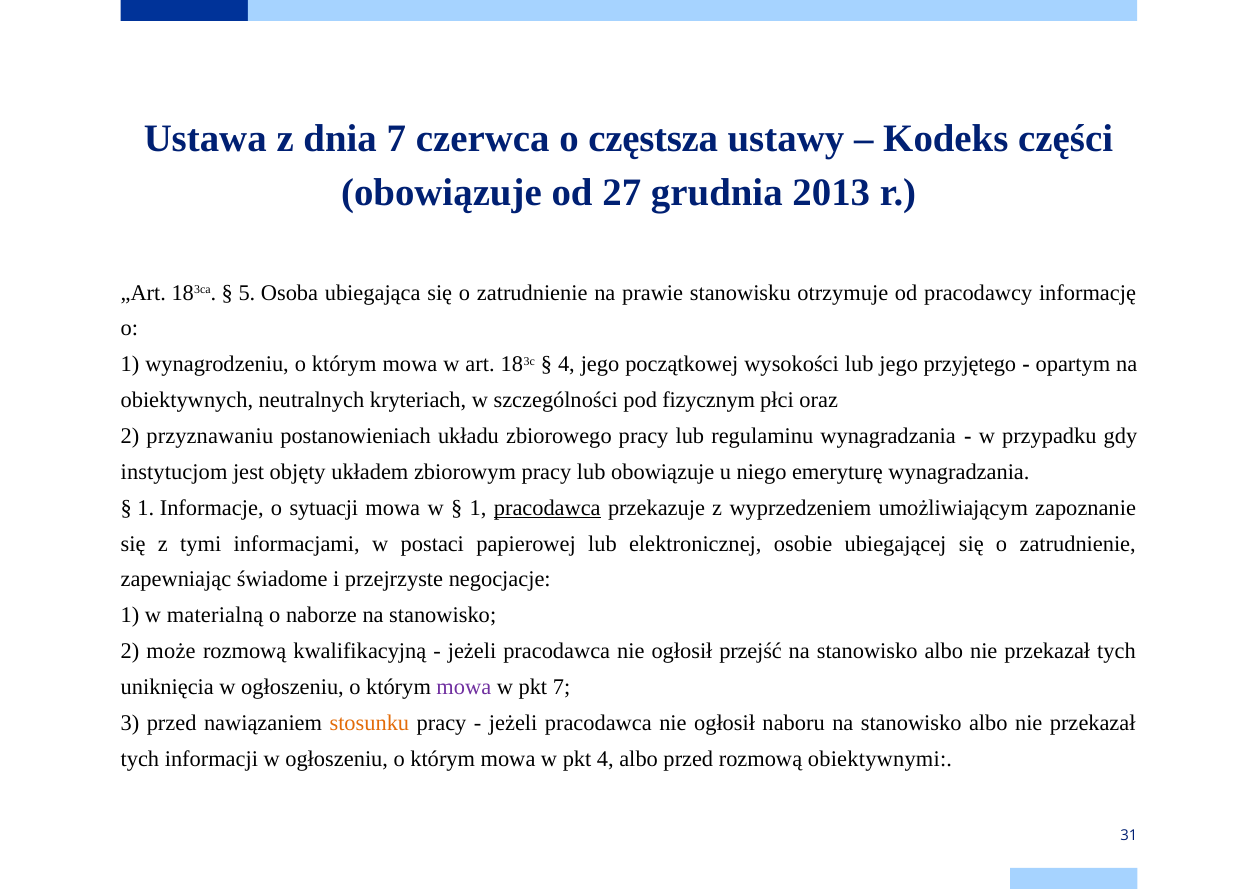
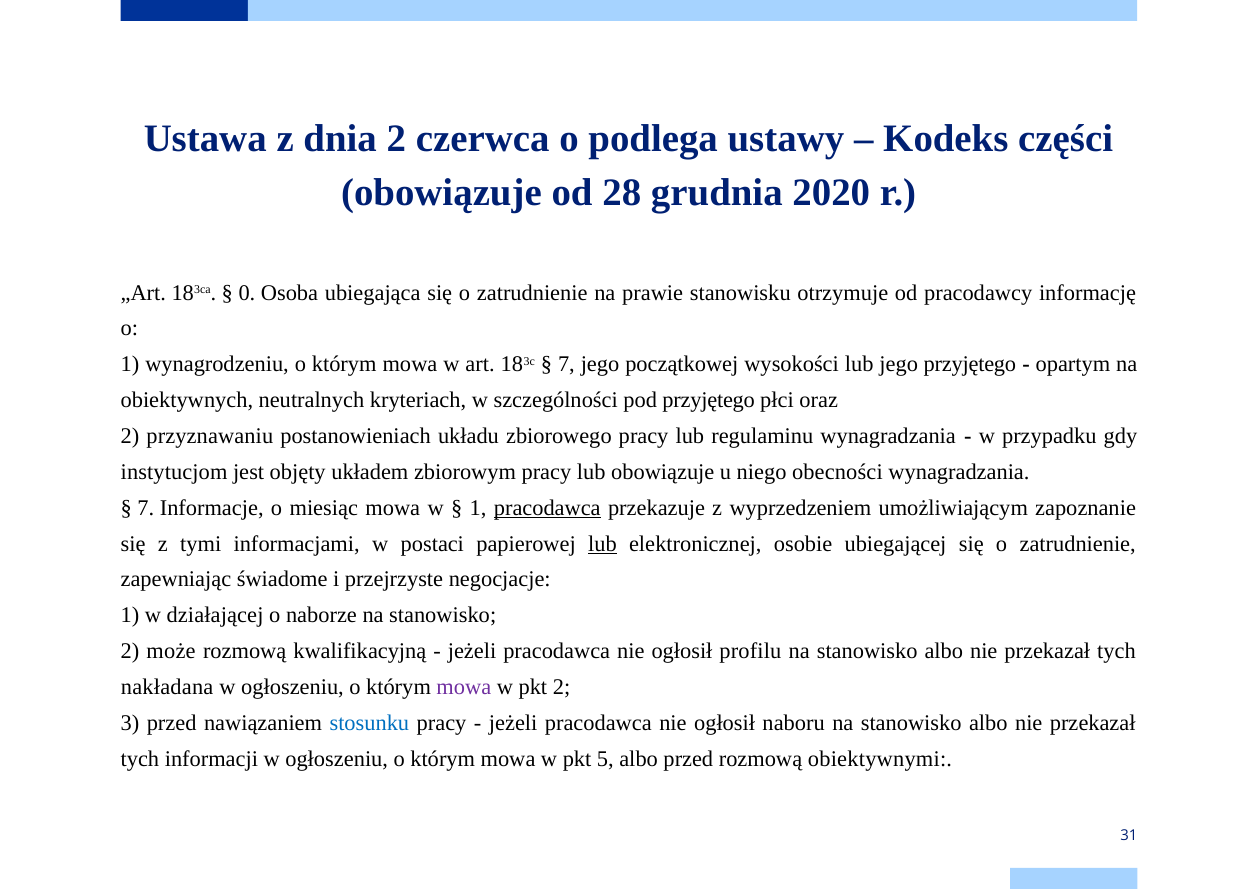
dnia 7: 7 -> 2
częstsza: częstsza -> podlega
27: 27 -> 28
2013: 2013 -> 2020
5: 5 -> 0
4 at (566, 365): 4 -> 7
pod fizycznym: fizycznym -> przyjętego
emeryturę: emeryturę -> obecności
1 at (146, 508): 1 -> 7
sytuacji: sytuacji -> miesiąc
lub at (602, 544) underline: none -> present
materialną: materialną -> działającej
przejść: przejść -> profilu
uniknięcia: uniknięcia -> nakładana
pkt 7: 7 -> 2
stosunku colour: orange -> blue
pkt 4: 4 -> 5
